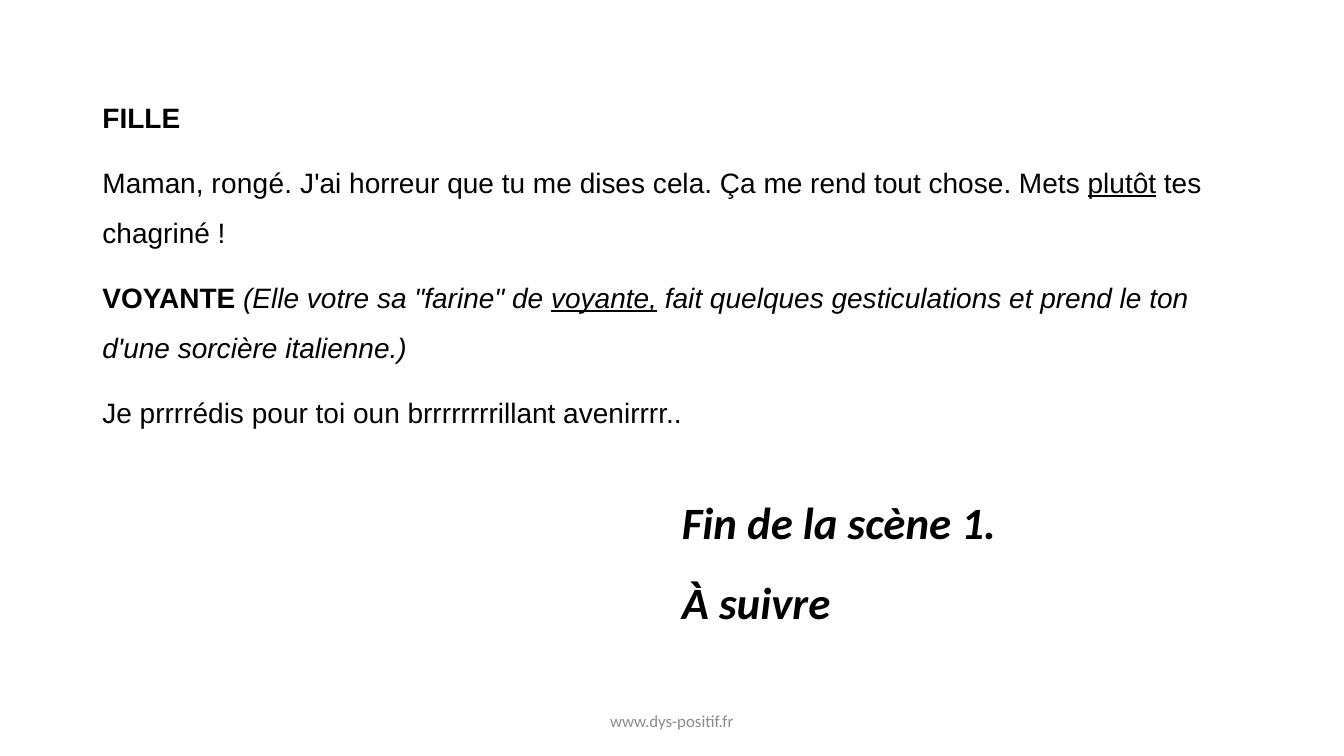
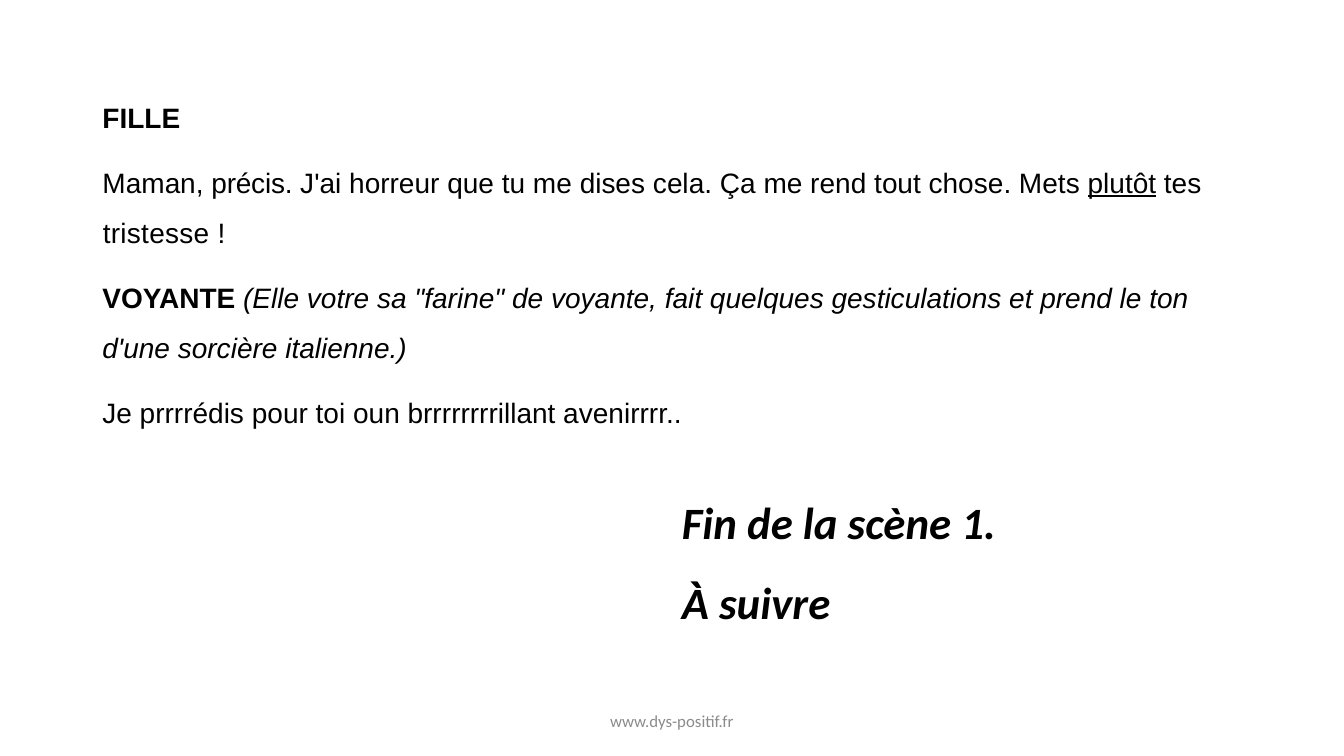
rongé: rongé -> précis
chagriné: chagriné -> tristesse
voyante at (604, 299) underline: present -> none
